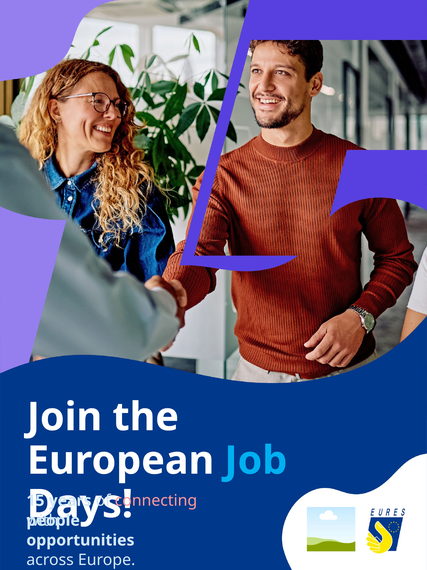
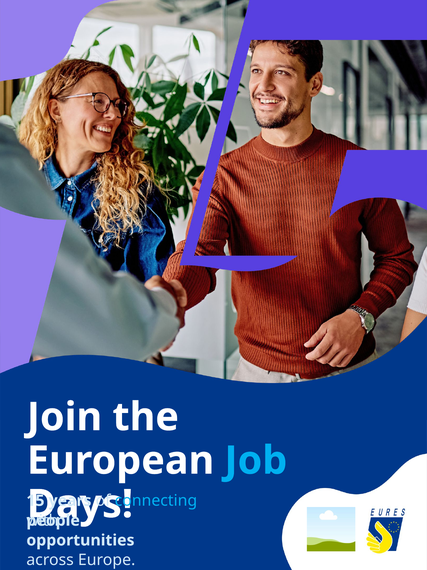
connecting colour: pink -> light blue
